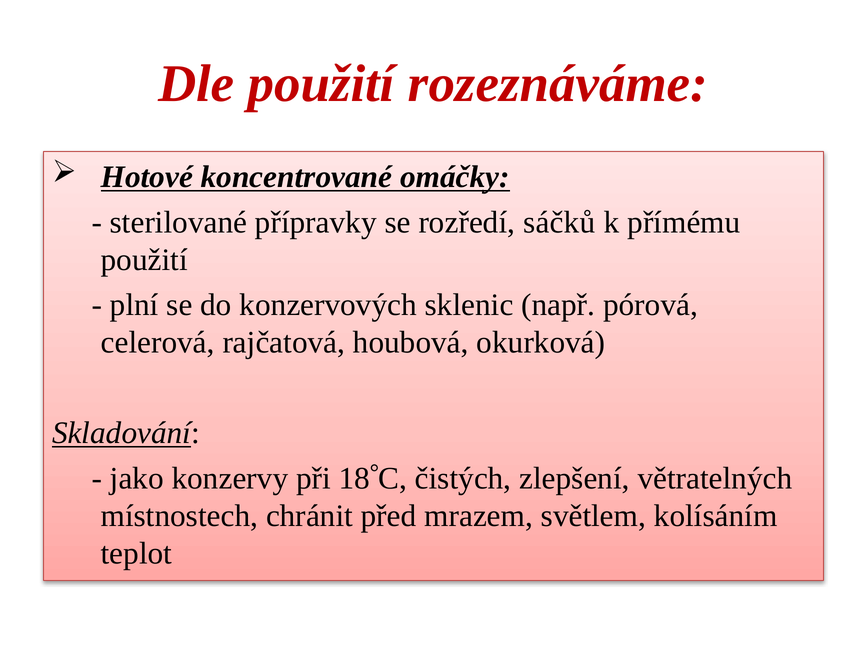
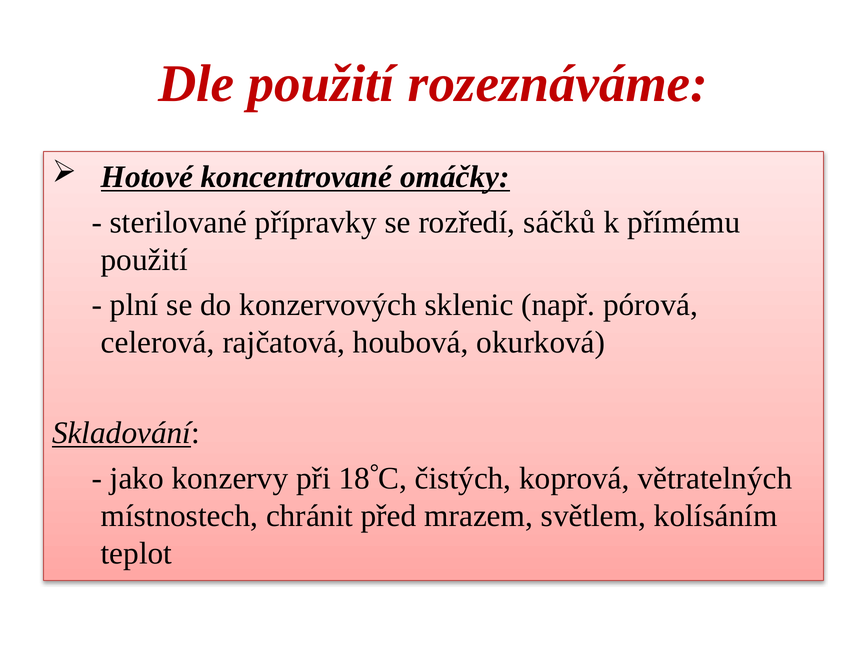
zlepšení: zlepšení -> koprová
